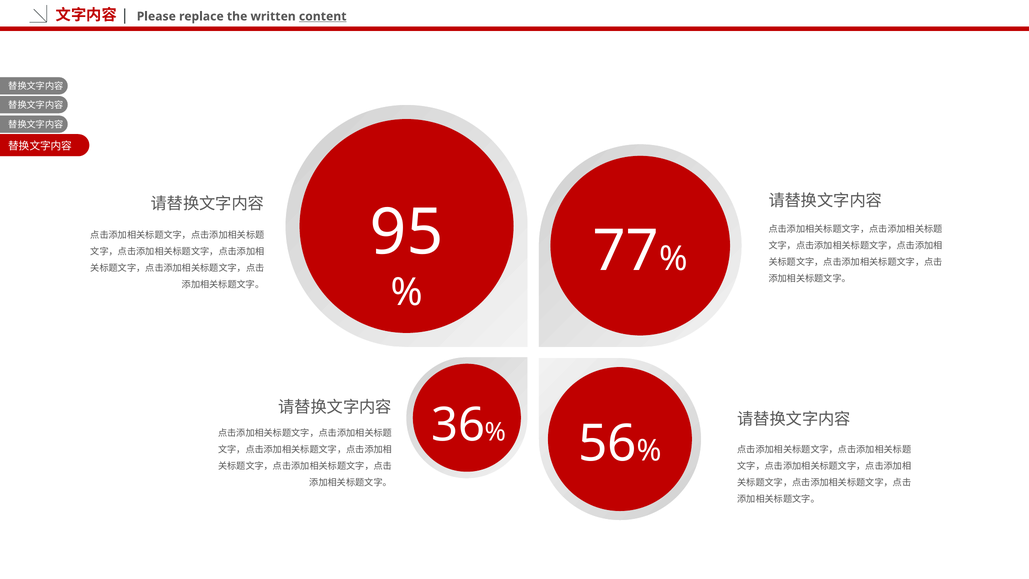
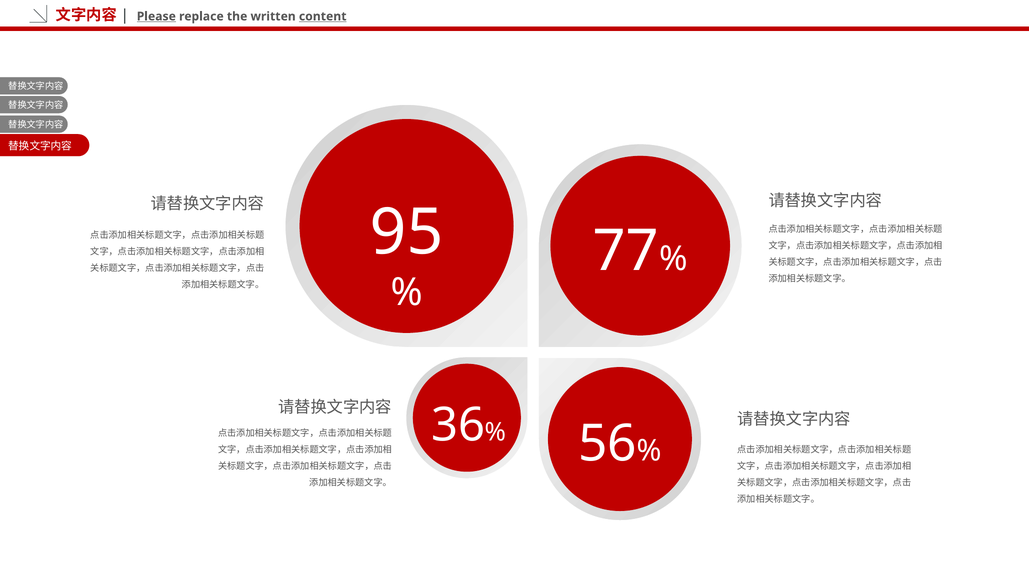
Please underline: none -> present
